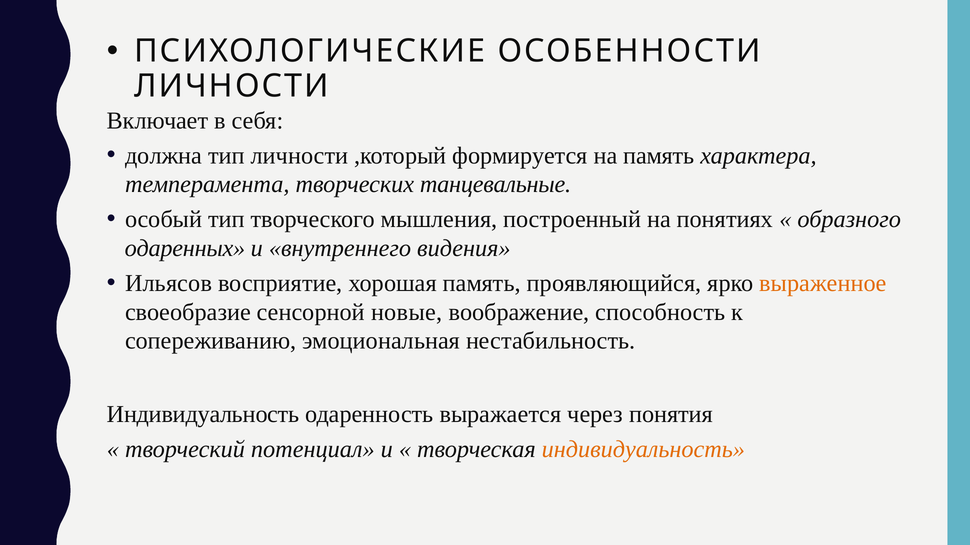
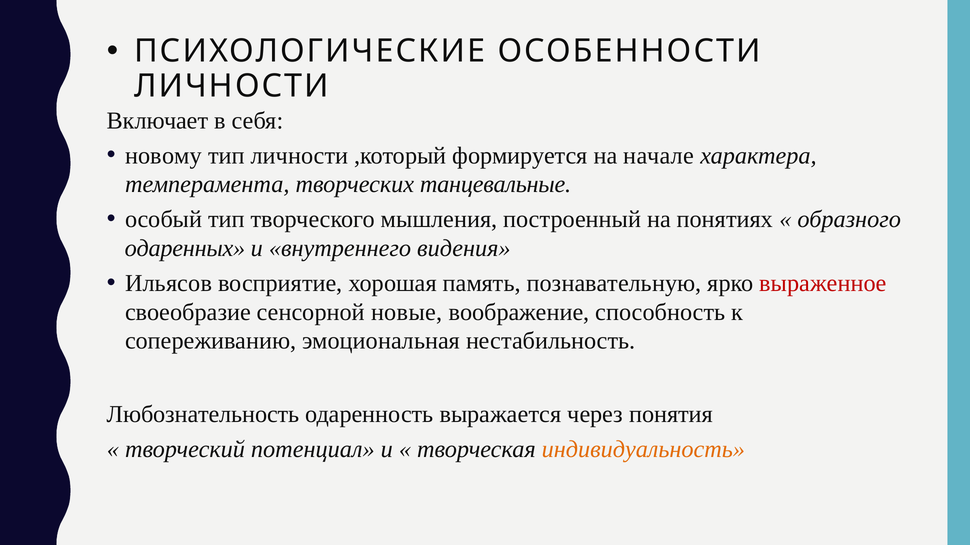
должна: должна -> новому
на память: память -> начале
проявляющийся: проявляющийся -> познавательную
выраженное colour: orange -> red
Индивидуальность at (203, 415): Индивидуальность -> Любознательность
